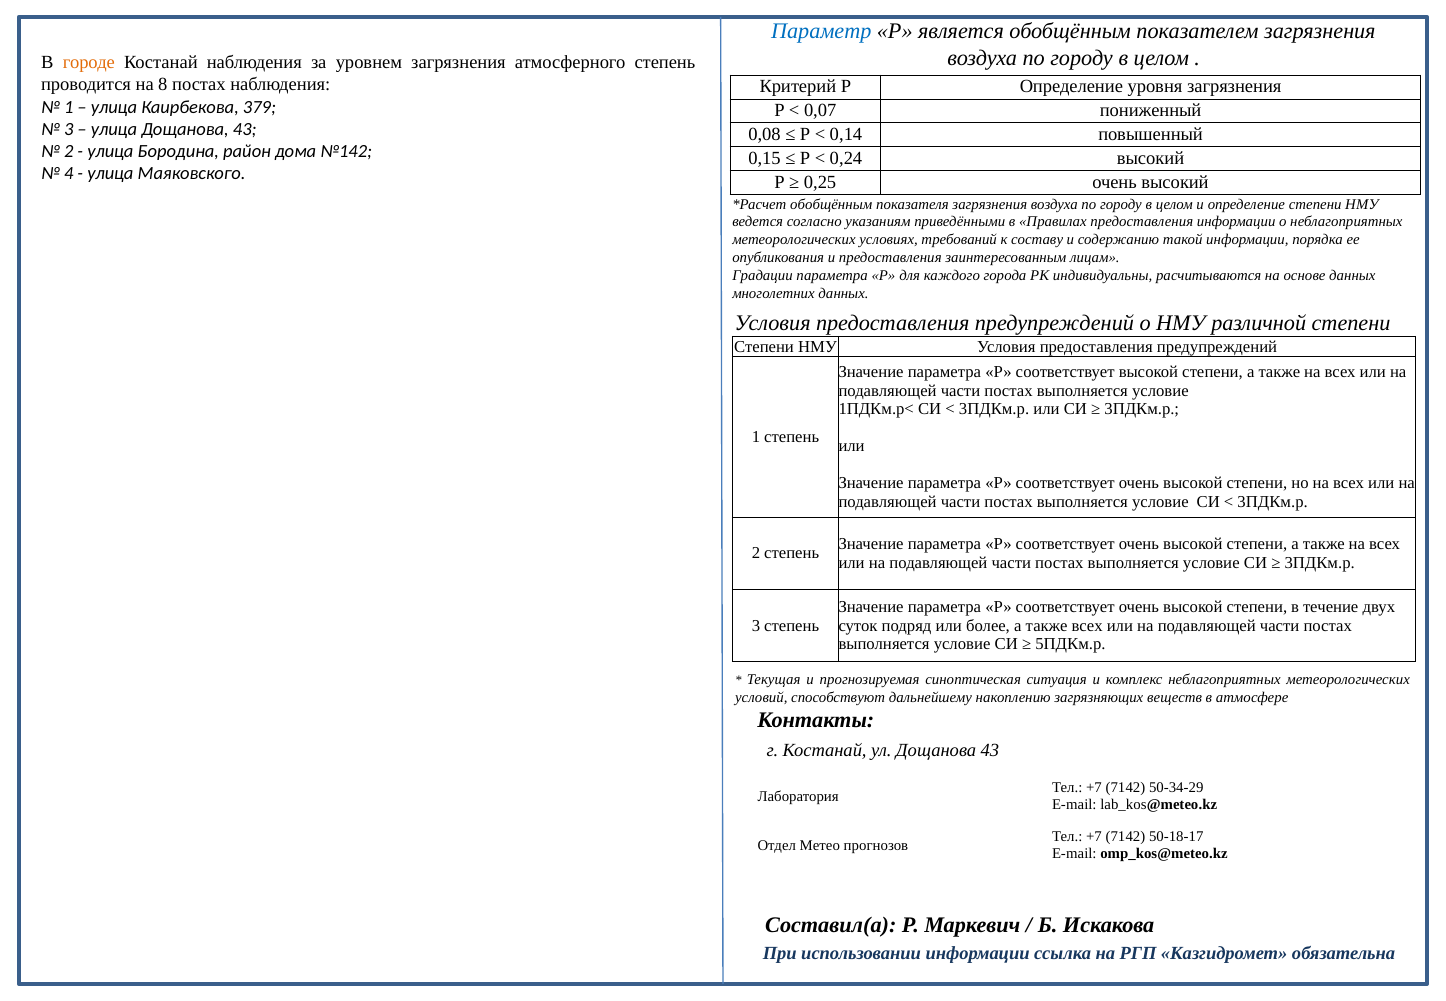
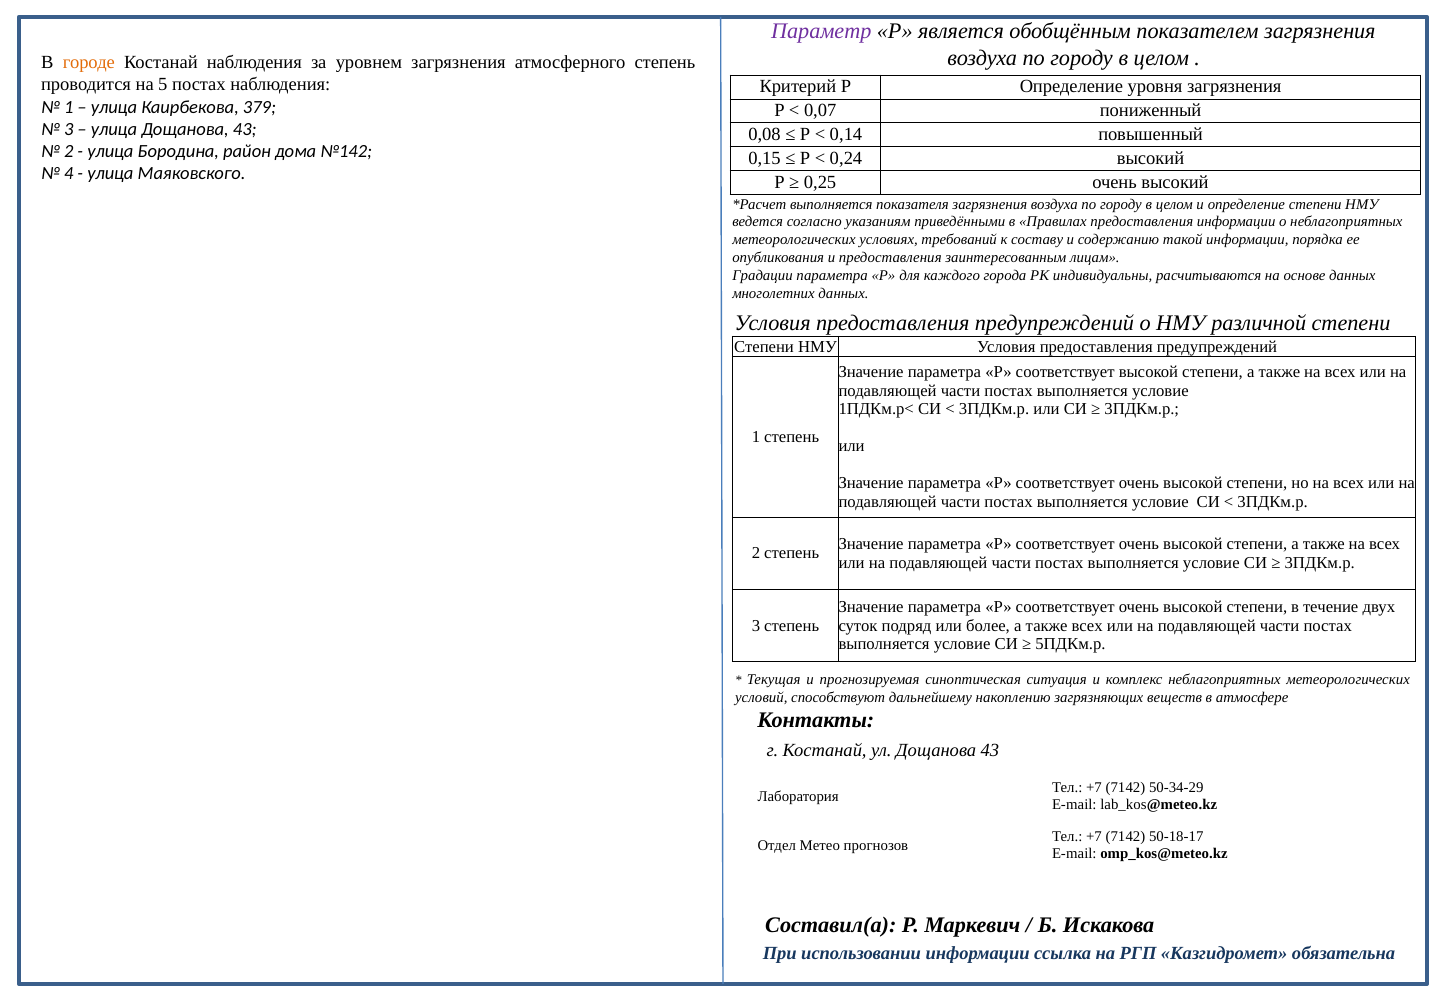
Параметр colour: blue -> purple
8: 8 -> 5
обобщённым at (831, 204): обобщённым -> выполняется
